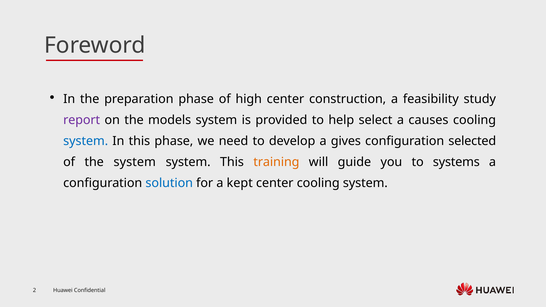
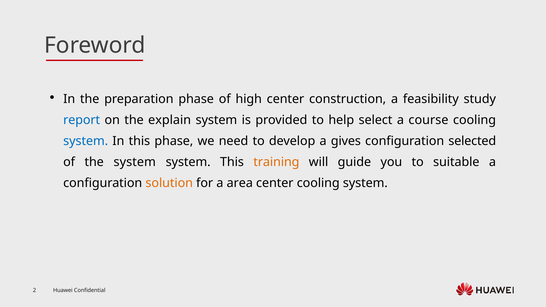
report colour: purple -> blue
models: models -> explain
causes: causes -> course
systems: systems -> suitable
solution colour: blue -> orange
kept: kept -> area
